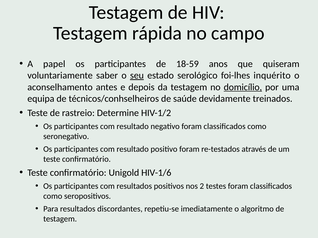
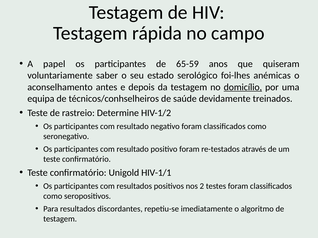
18-59: 18-59 -> 65-59
seu underline: present -> none
inquérito: inquérito -> anémicas
HIV-1/6: HIV-1/6 -> HIV-1/1
